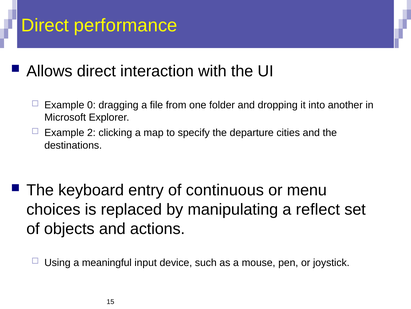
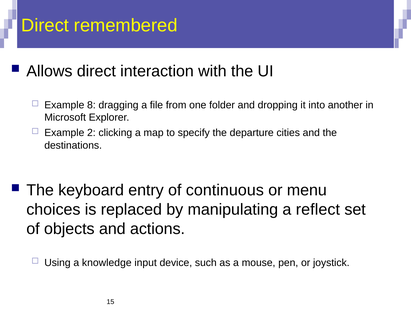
performance: performance -> remembered
0: 0 -> 8
meaningful: meaningful -> knowledge
